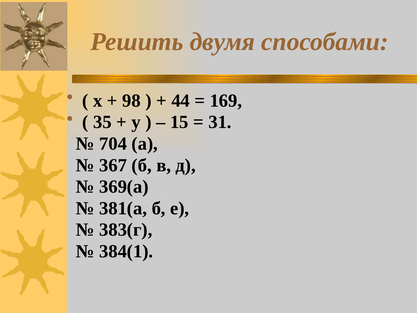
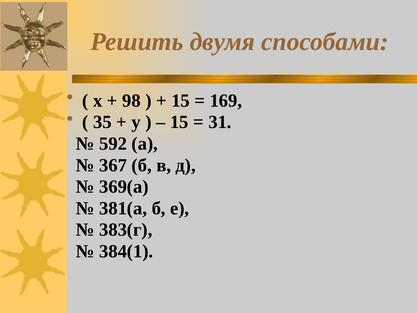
44 at (181, 101): 44 -> 15
704: 704 -> 592
